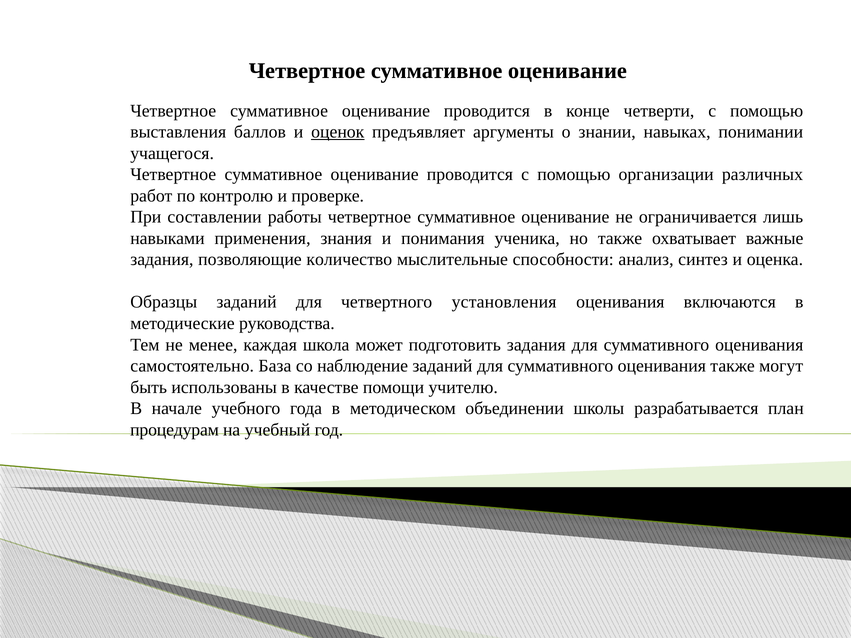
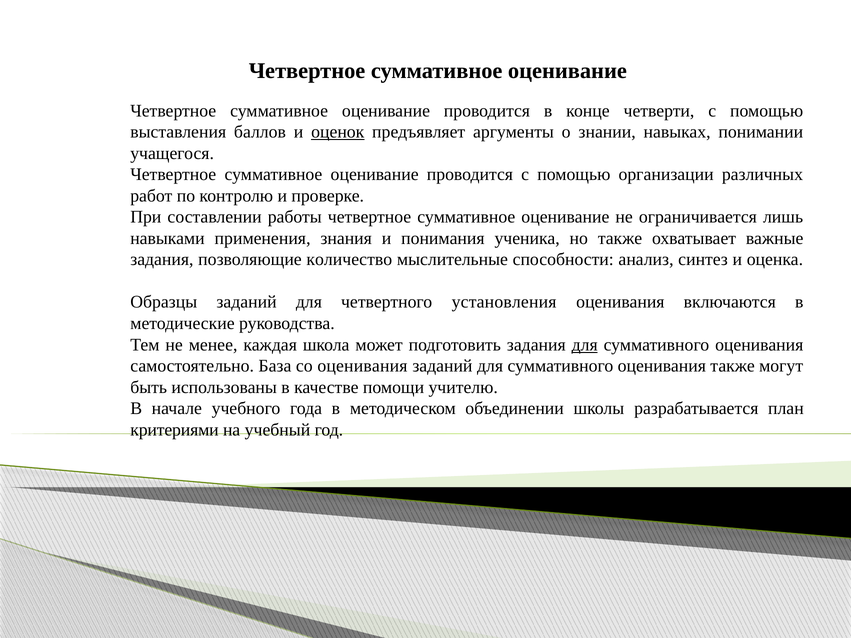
для at (585, 345) underline: none -> present
со наблюдение: наблюдение -> оценивания
процедурам: процедурам -> критериями
